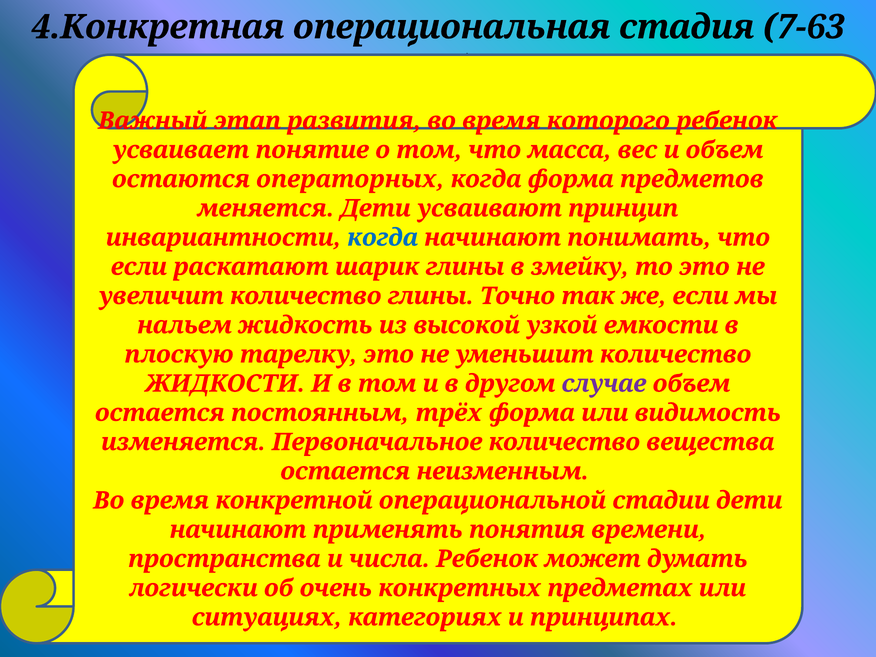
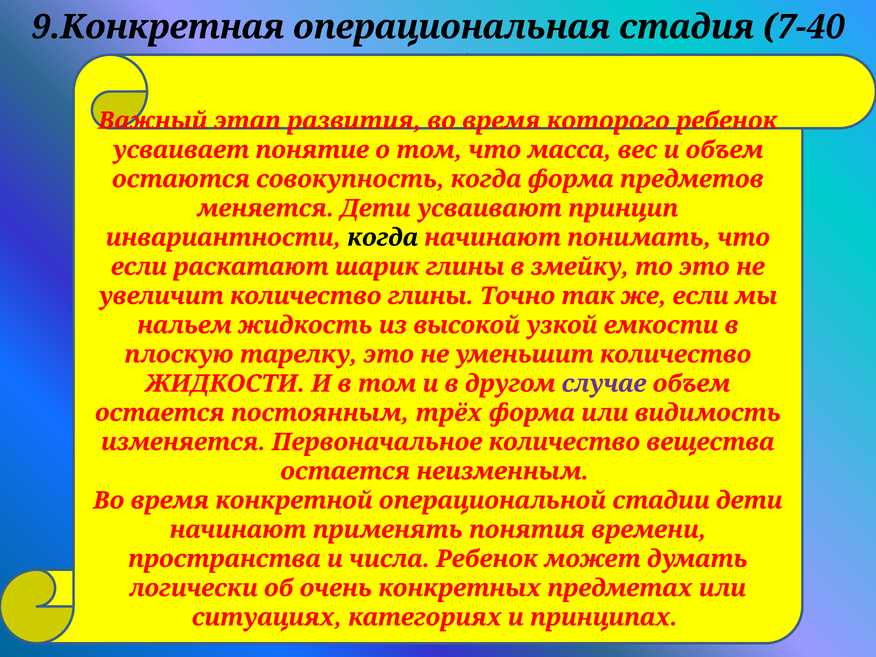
4.Конкретная: 4.Конкретная -> 9.Конкретная
7-63: 7-63 -> 7-40
операторных: операторных -> совокупность
когда at (383, 238) colour: blue -> black
